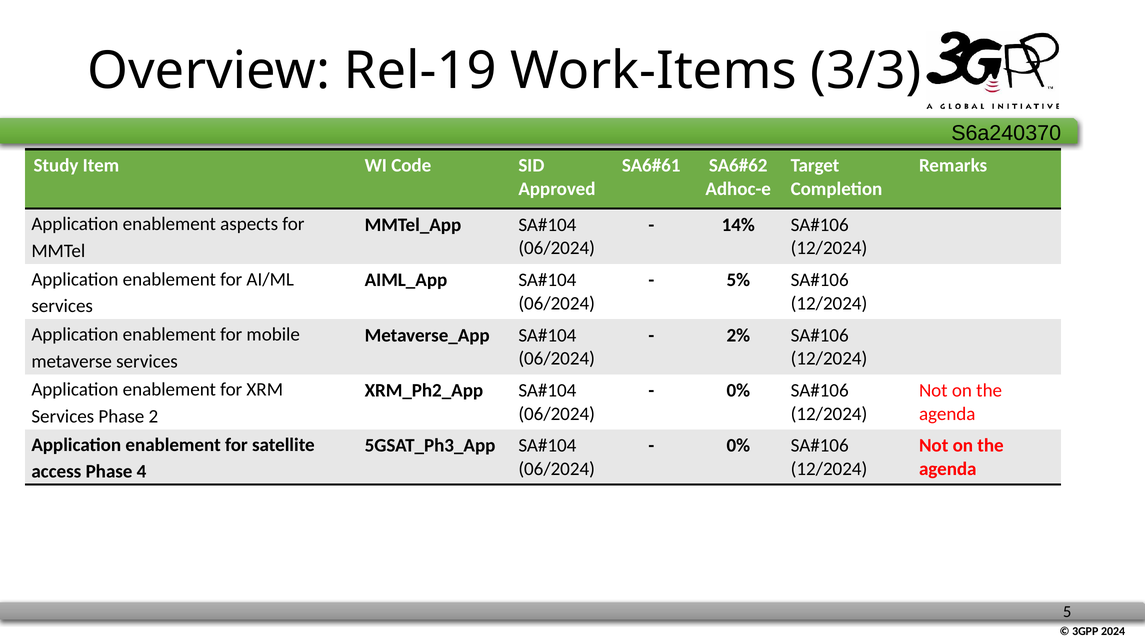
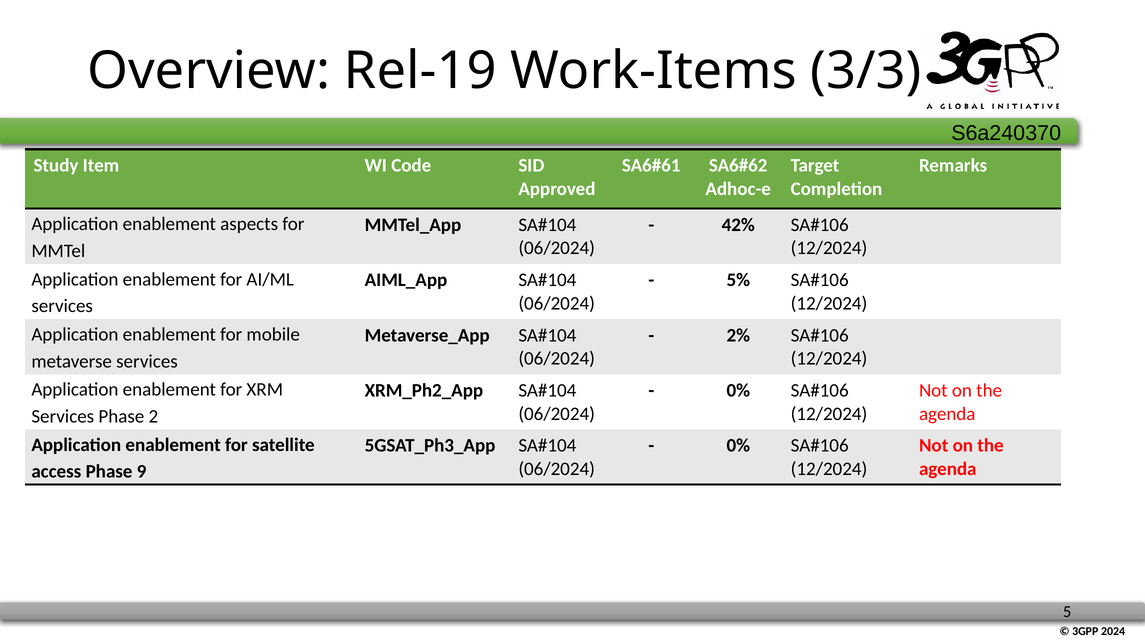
14%: 14% -> 42%
4: 4 -> 9
